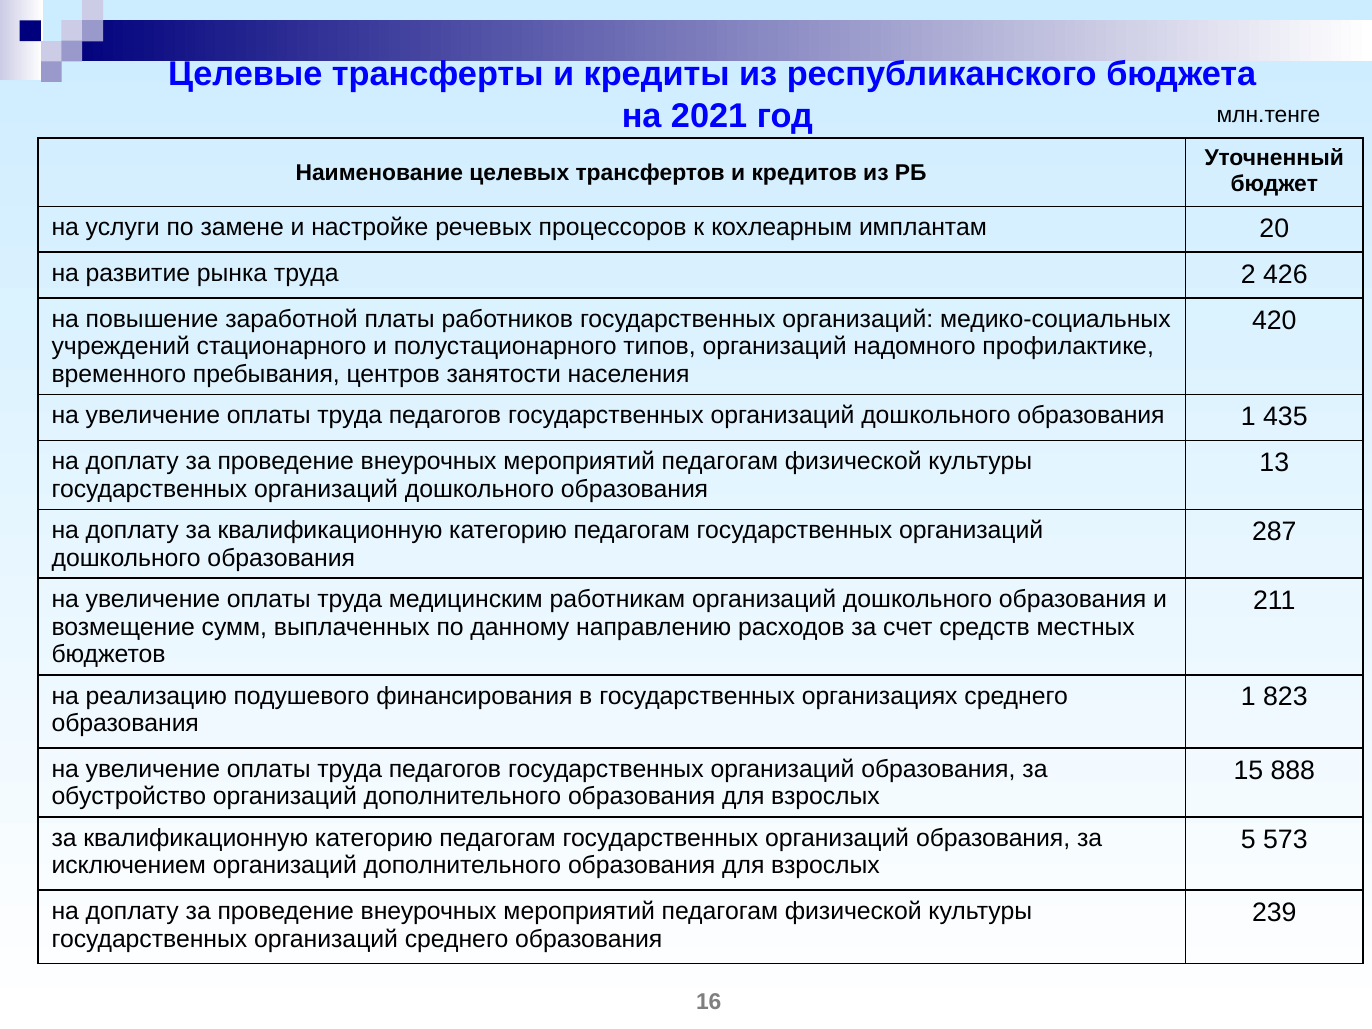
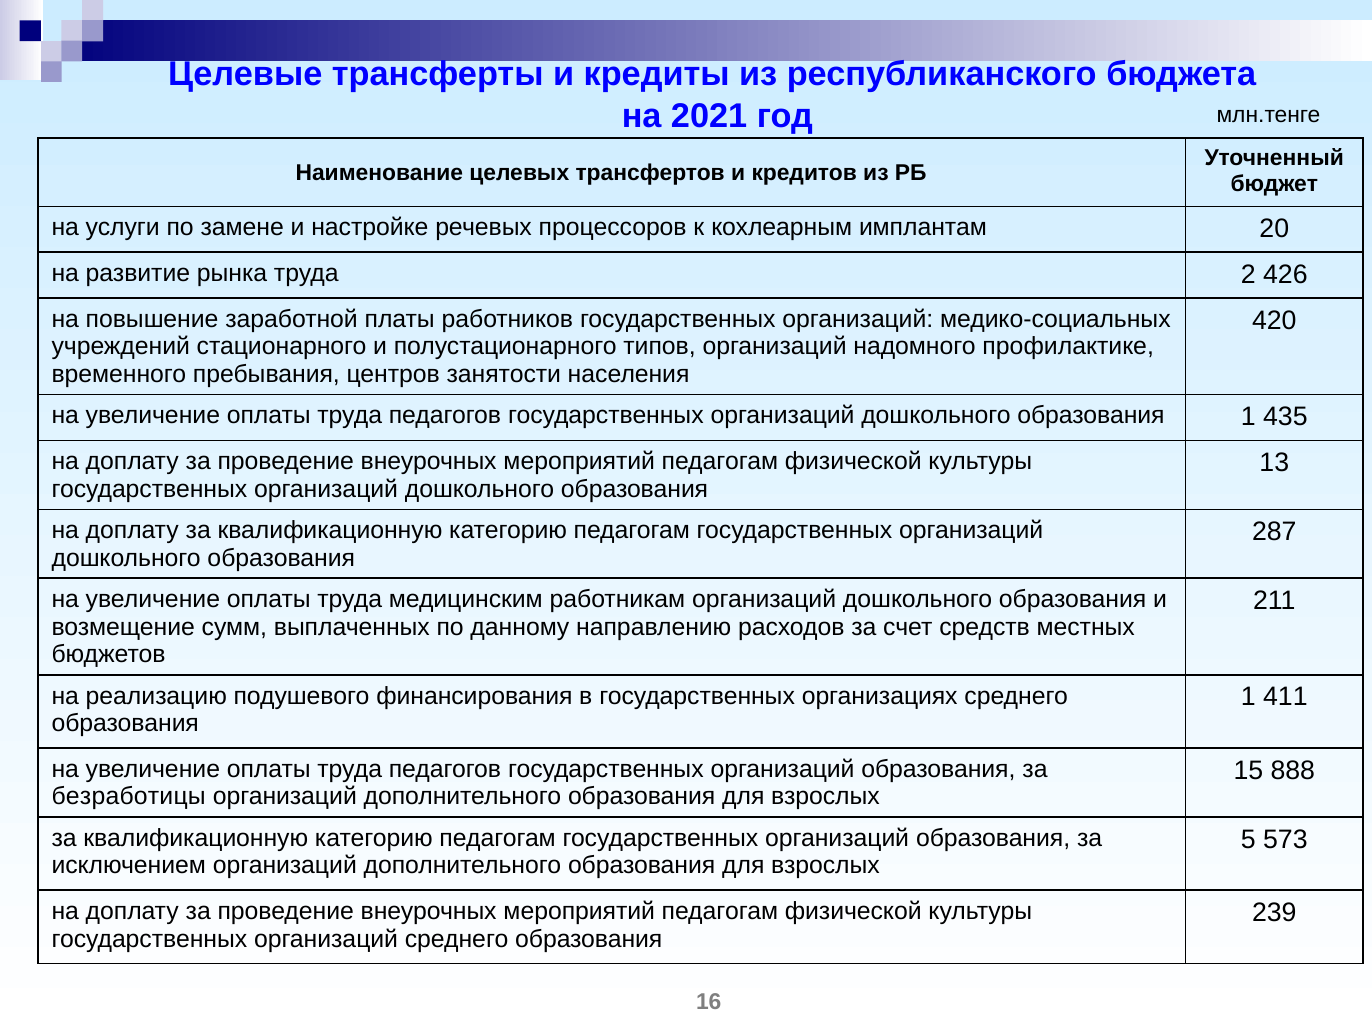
823: 823 -> 411
обустройство: обустройство -> безработицы
